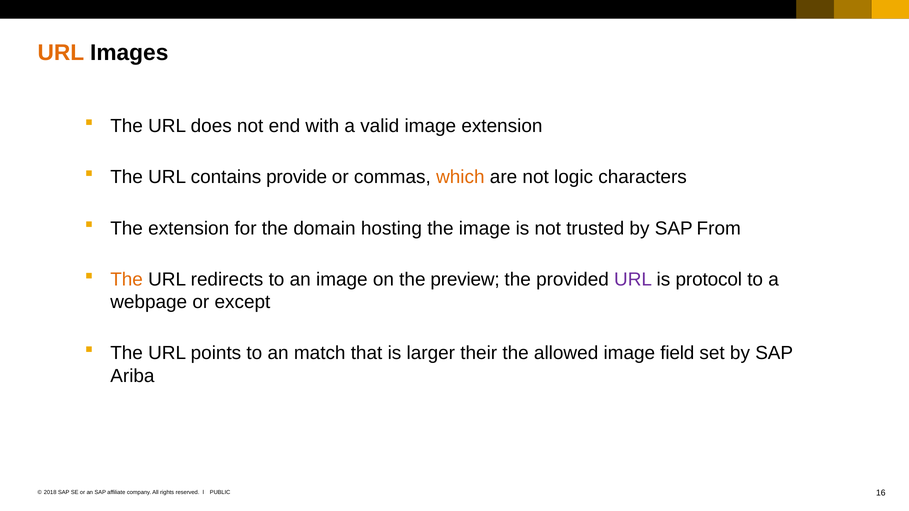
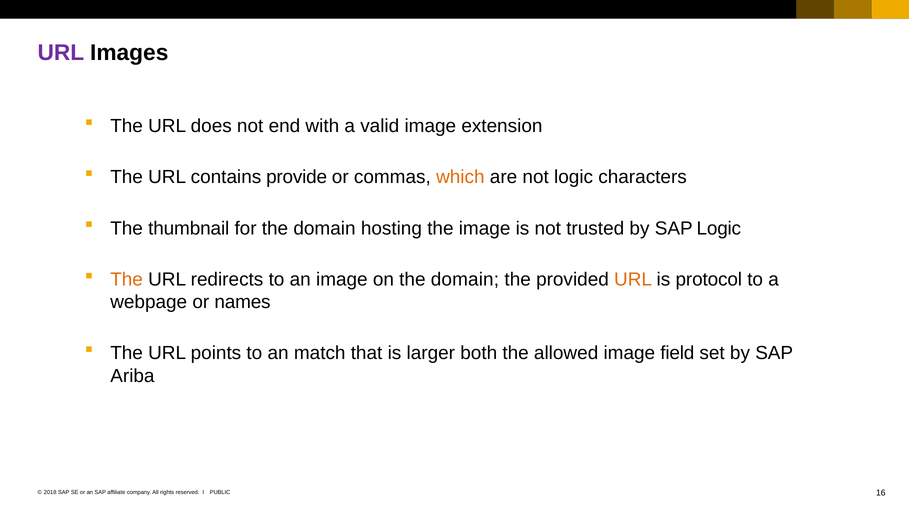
URL at (61, 53) colour: orange -> purple
The extension: extension -> thumbnail
SAP From: From -> Logic
on the preview: preview -> domain
URL at (633, 280) colour: purple -> orange
except: except -> names
their: their -> both
